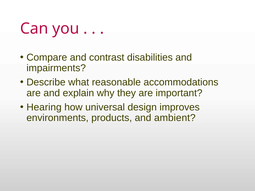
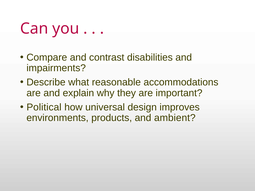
Hearing: Hearing -> Political
